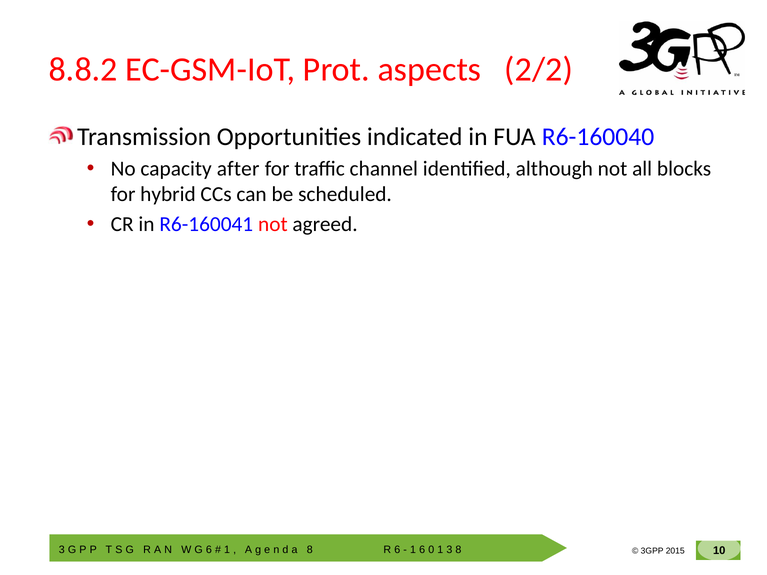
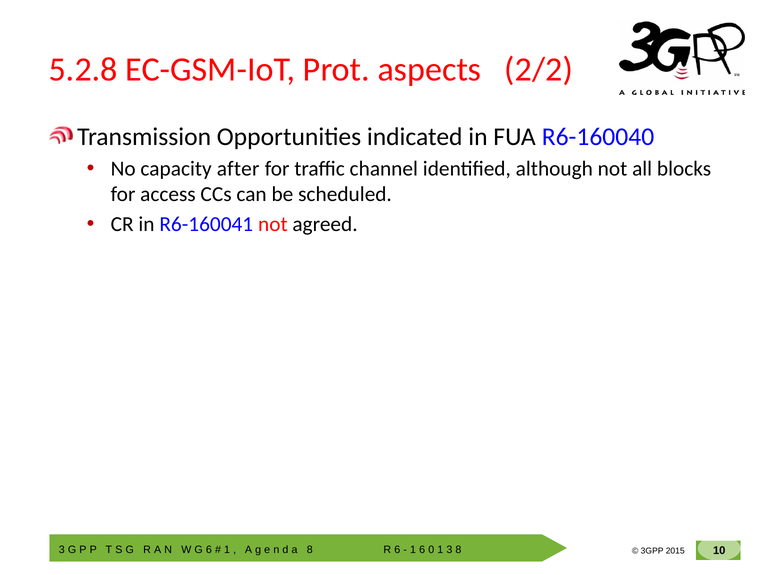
8.8.2: 8.8.2 -> 5.2.8
hybrid: hybrid -> access
